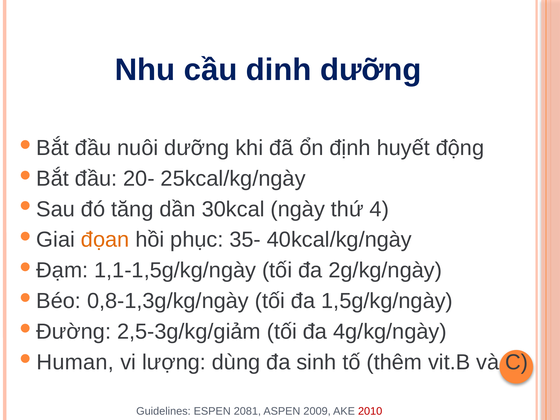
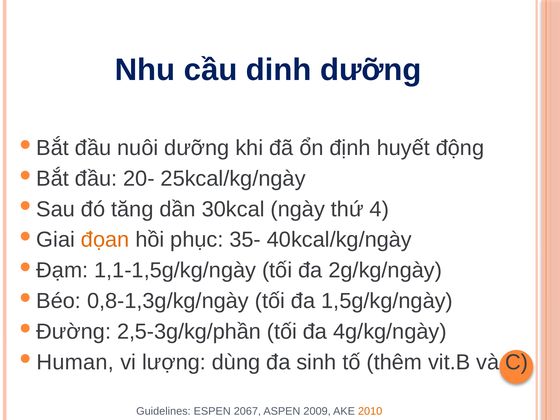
2,5-3g/kg/giảm: 2,5-3g/kg/giảm -> 2,5-3g/kg/phần
2081: 2081 -> 2067
2010 colour: red -> orange
